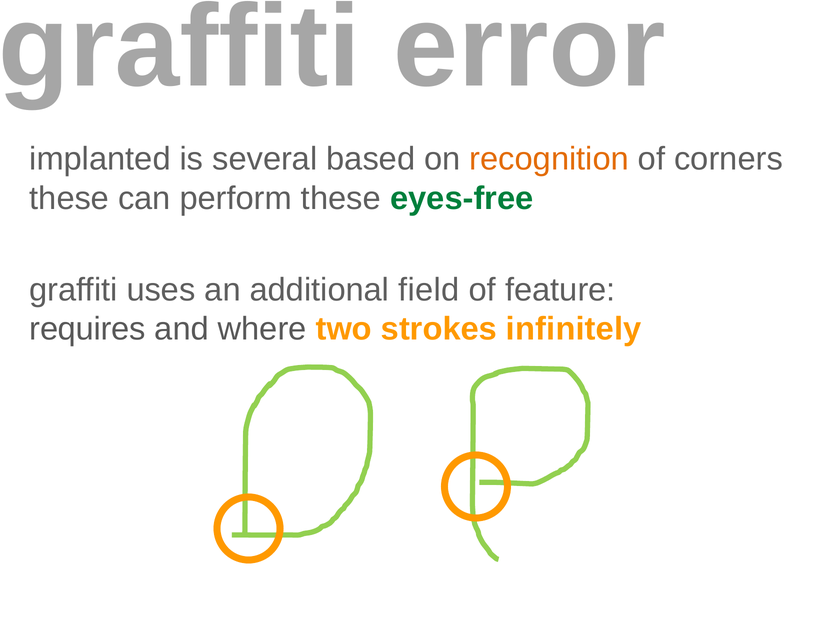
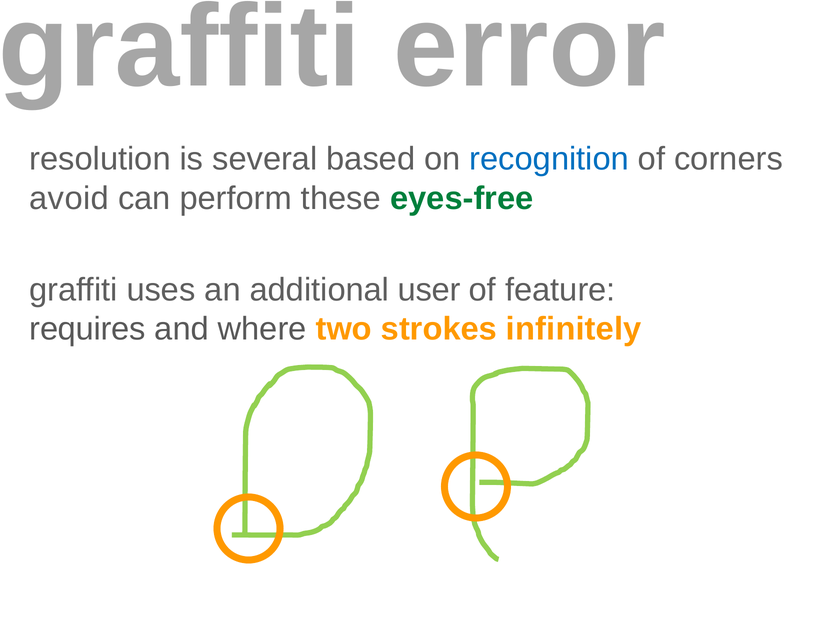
implanted: implanted -> resolution
recognition colour: orange -> blue
these at (69, 198): these -> avoid
field: field -> user
